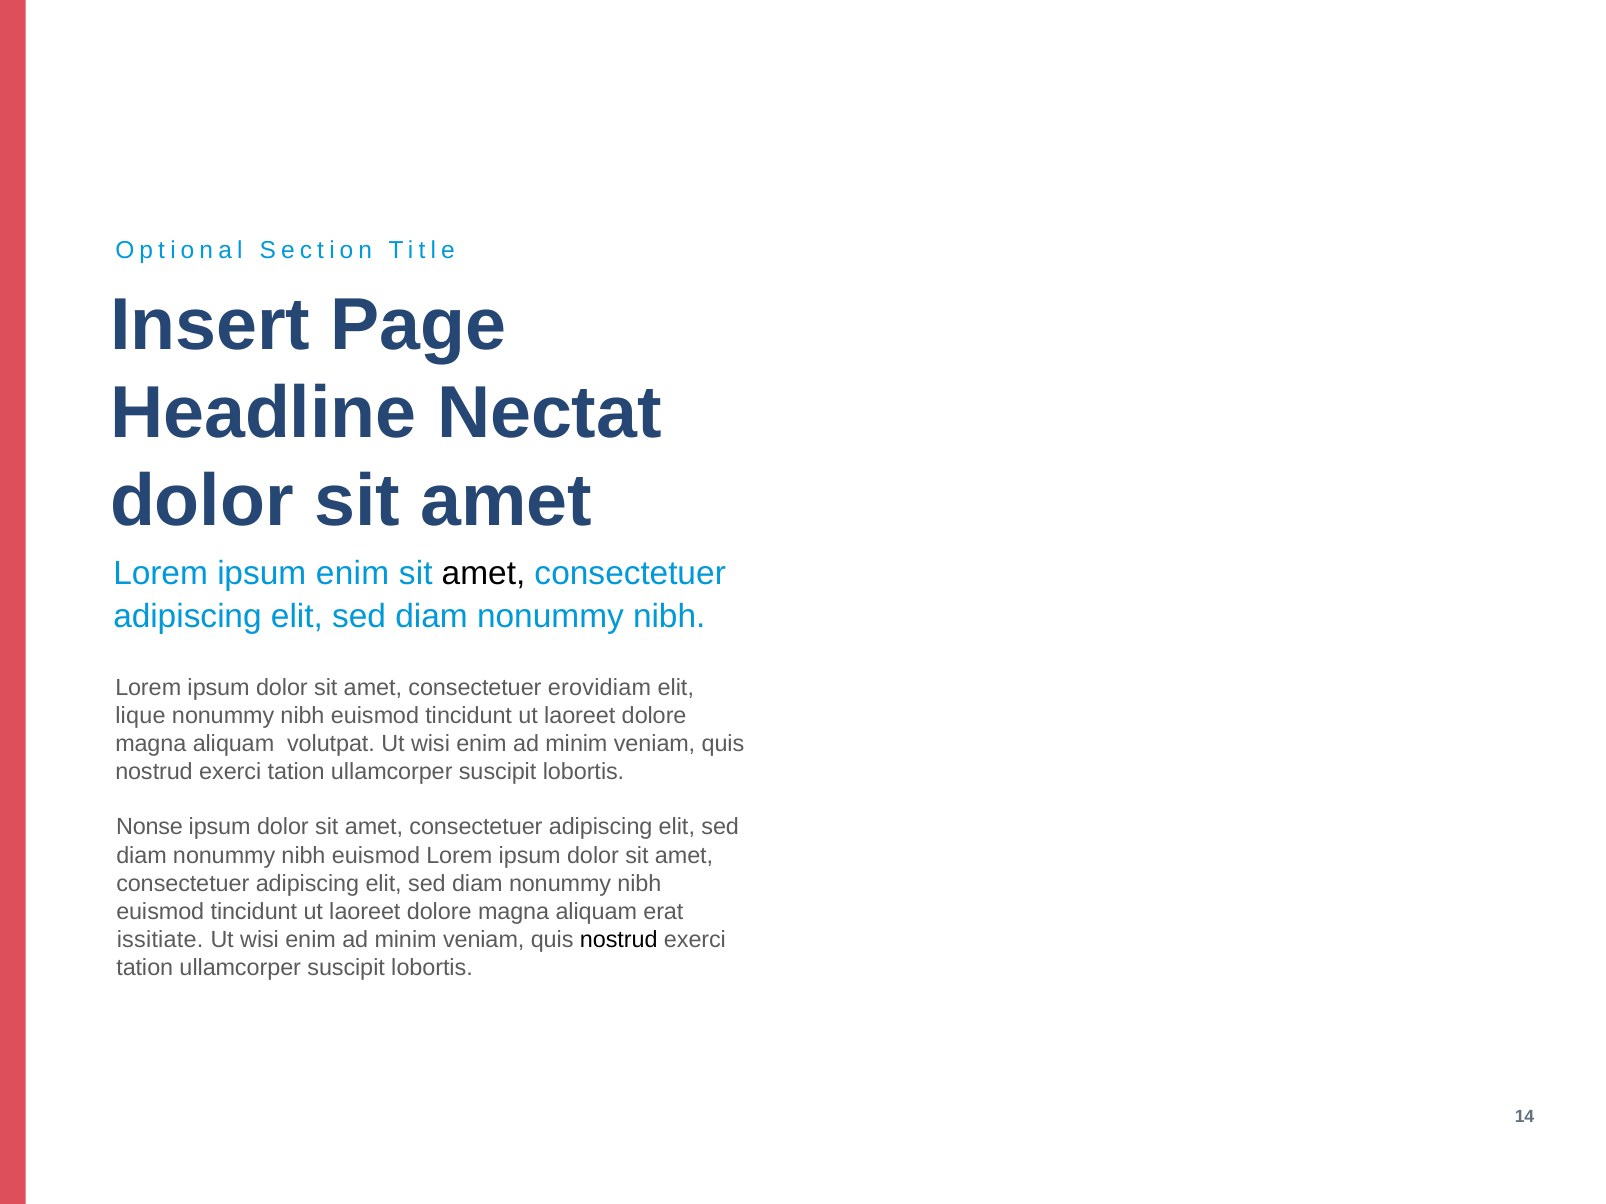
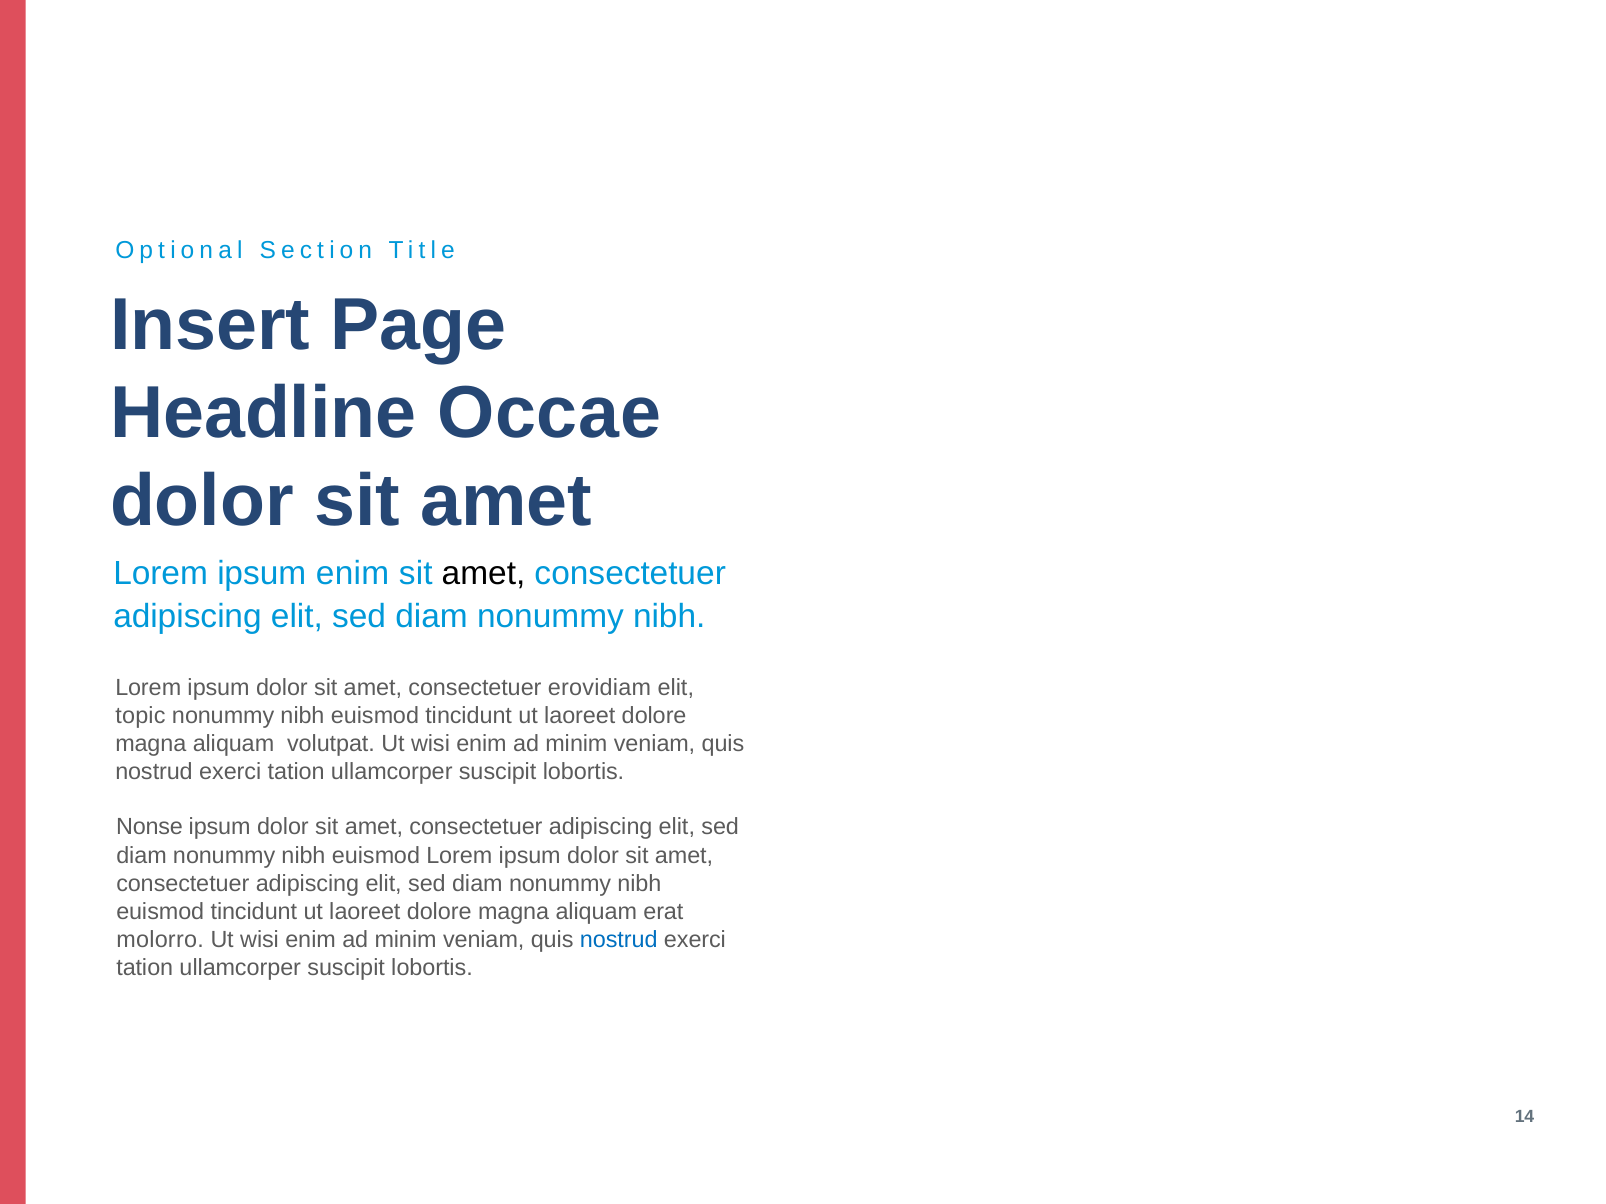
Nectat: Nectat -> Occae
lique: lique -> topic
issitiate: issitiate -> molorro
nostrud at (619, 940) colour: black -> blue
